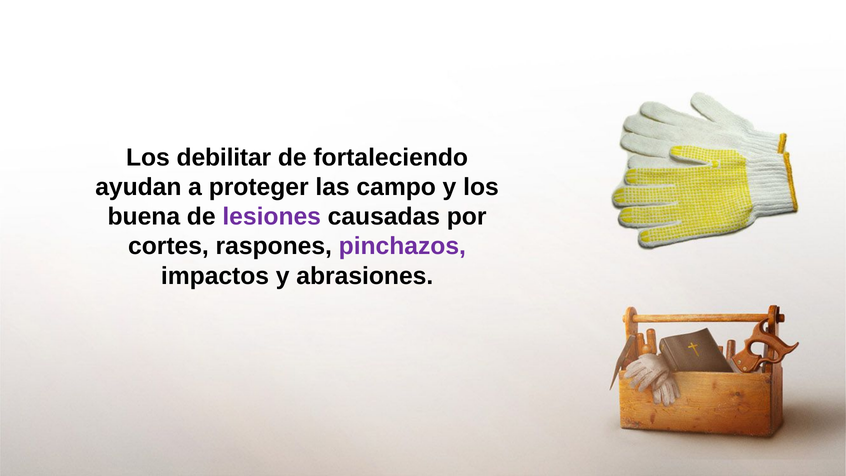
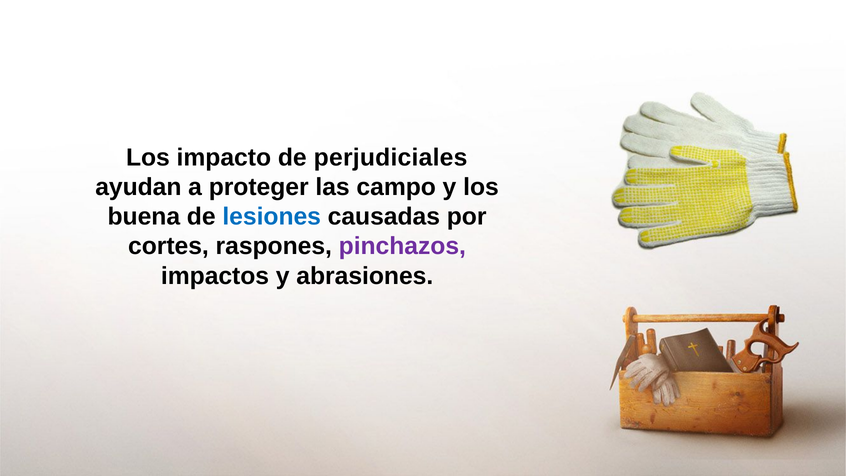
debilitar: debilitar -> impacto
fortaleciendo: fortaleciendo -> perjudiciales
lesiones colour: purple -> blue
